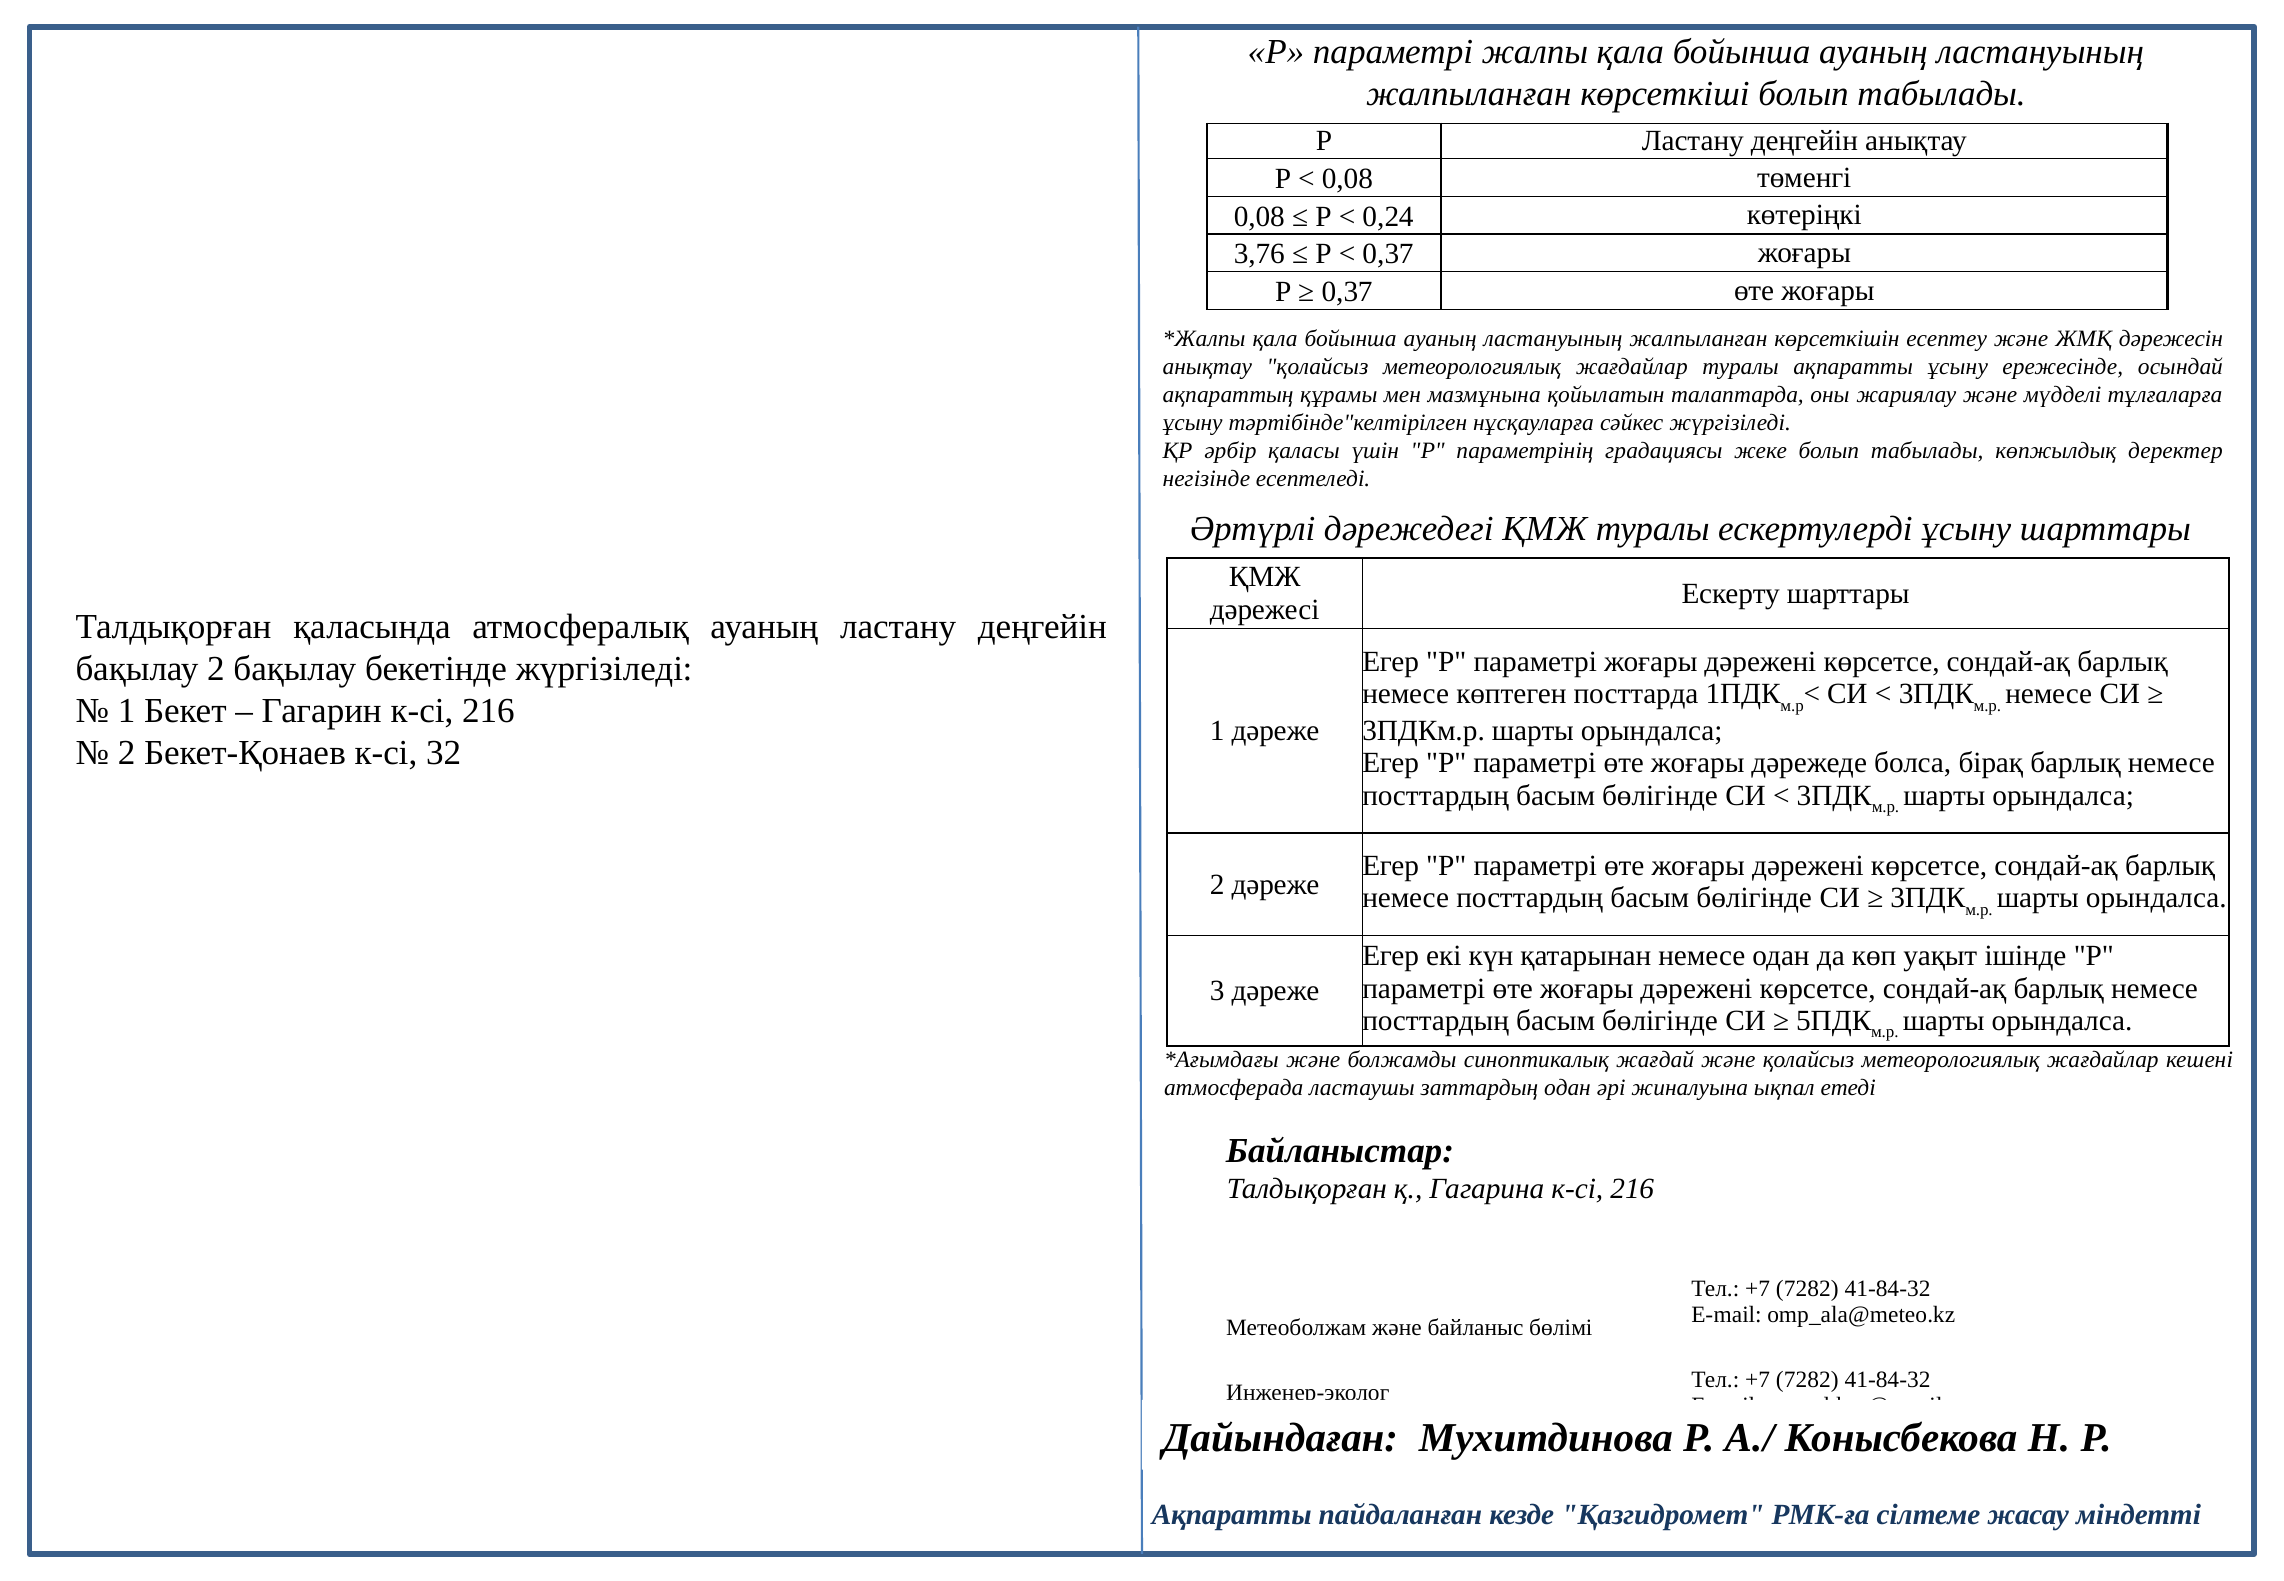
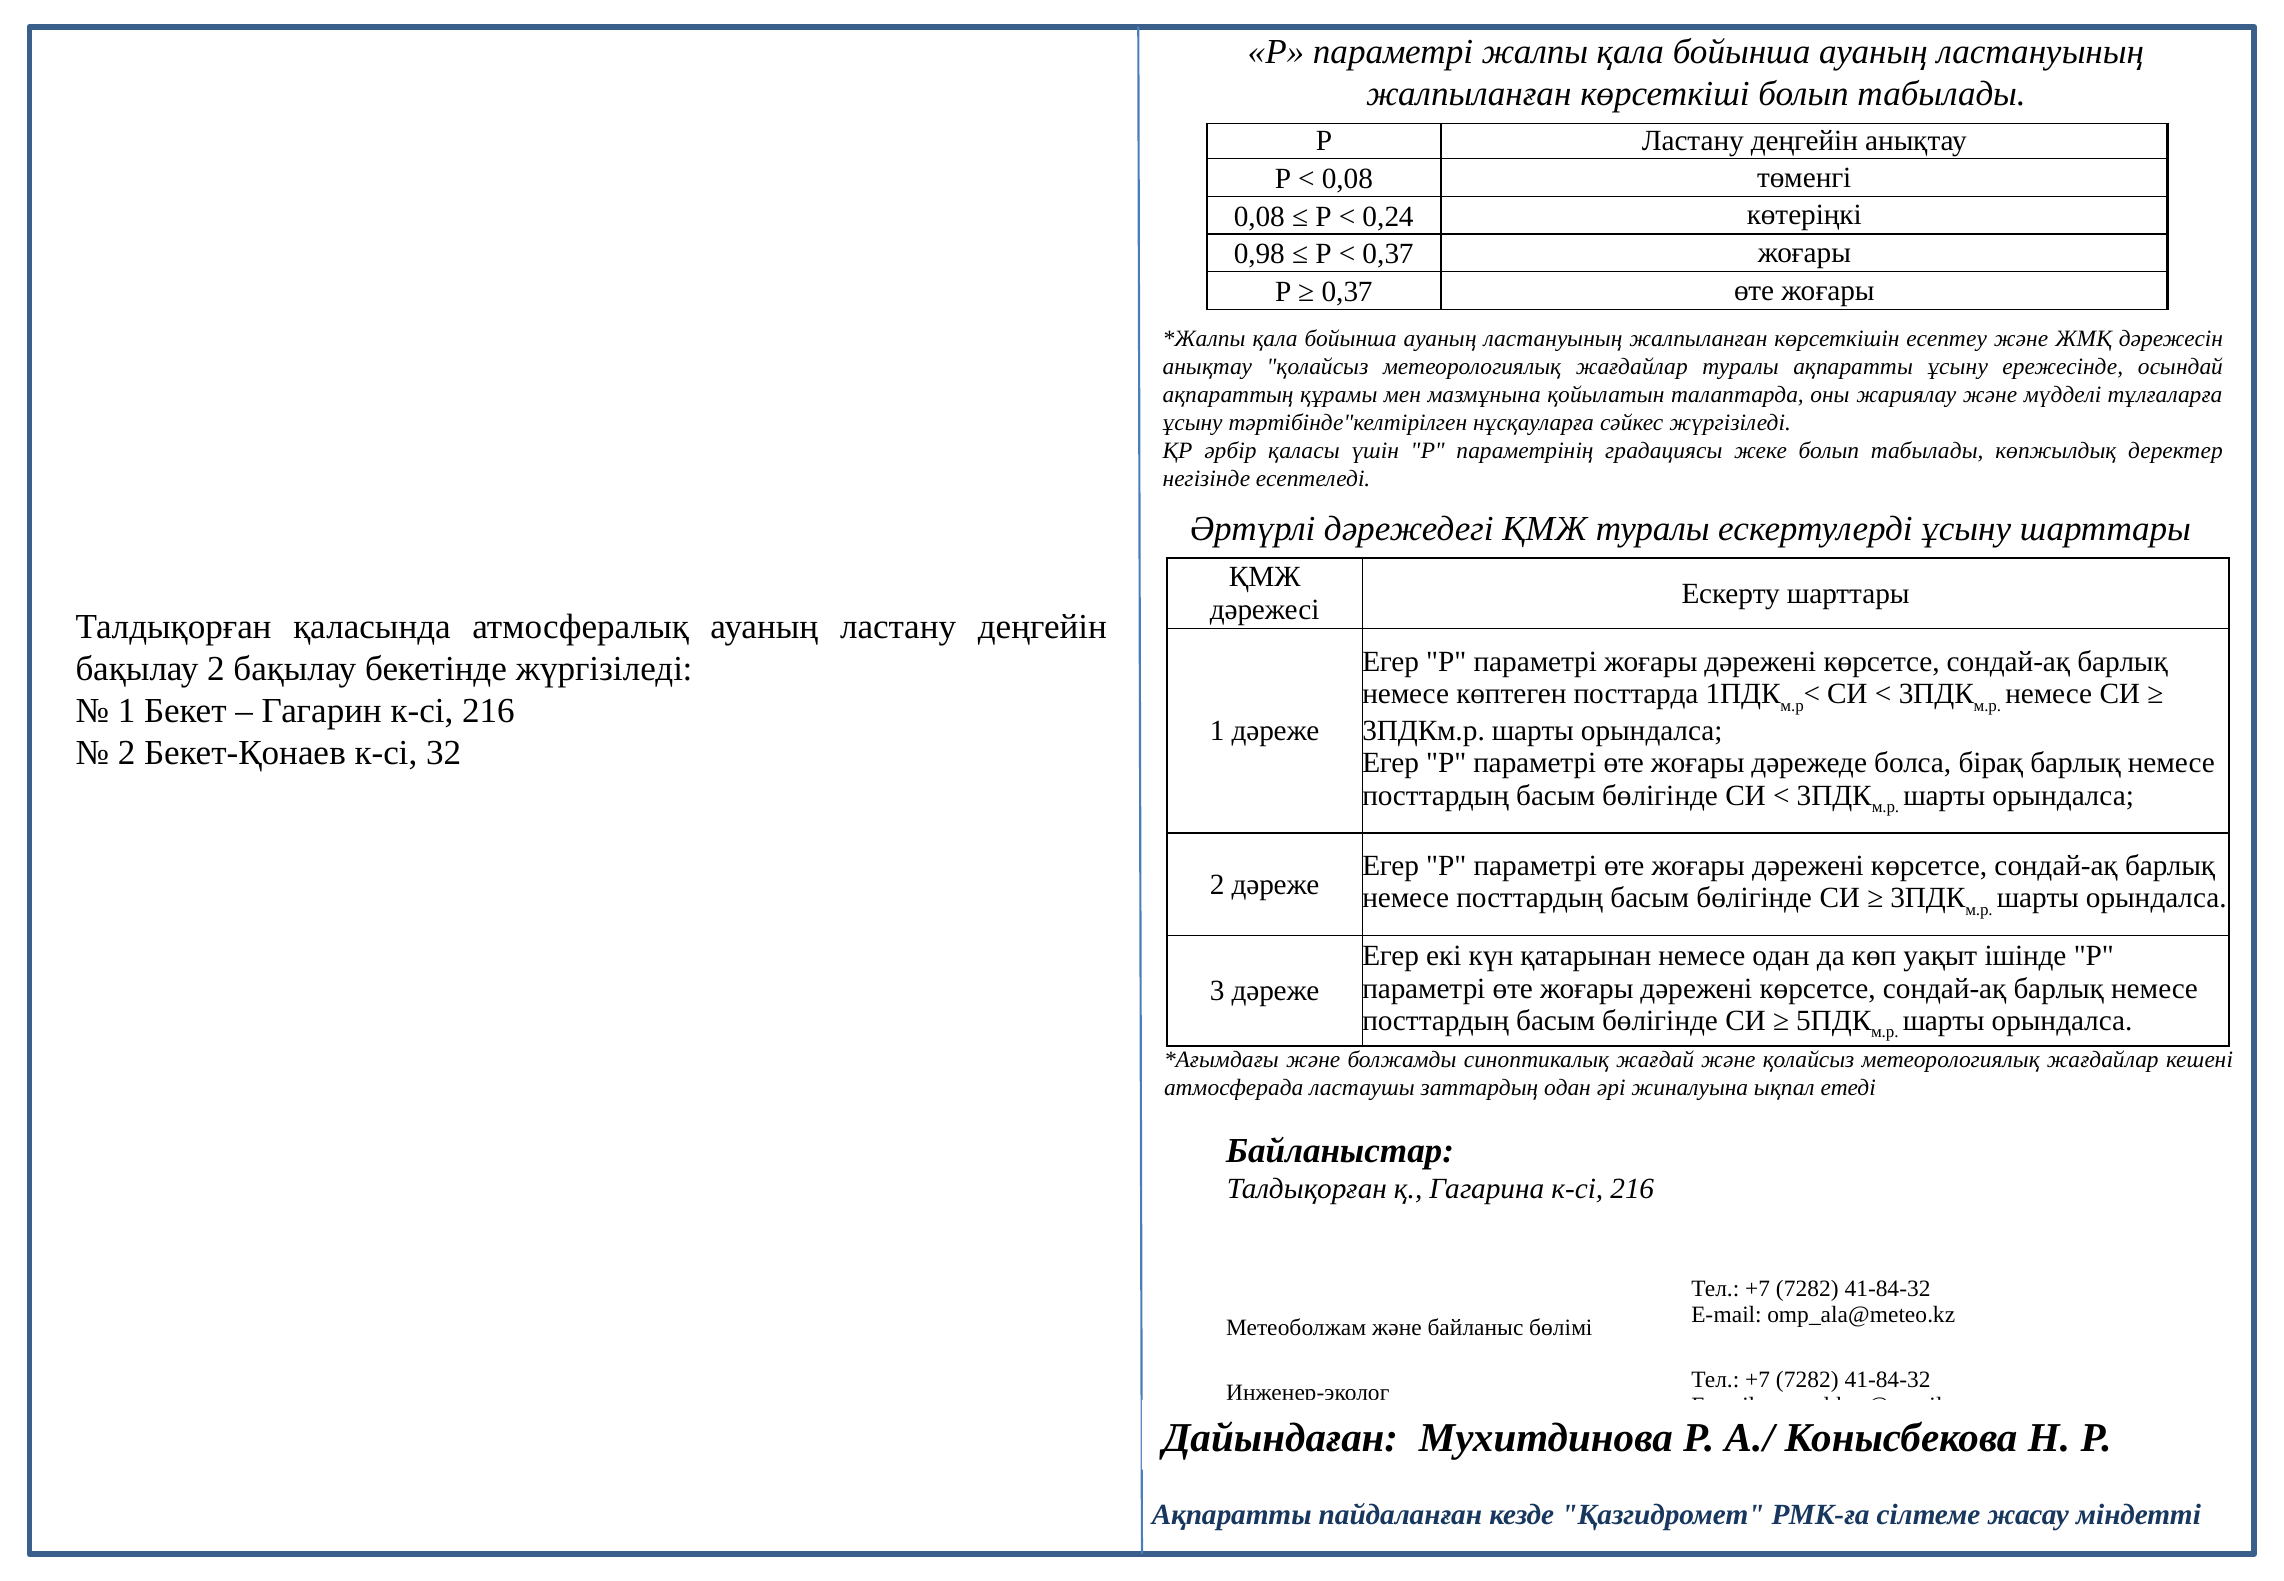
3,76: 3,76 -> 0,98
